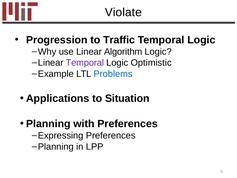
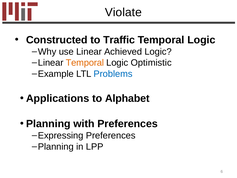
Progression: Progression -> Constructed
Algorithm: Algorithm -> Achieved
Temporal at (85, 63) colour: purple -> orange
Situation: Situation -> Alphabet
